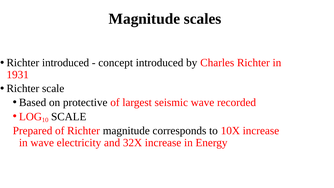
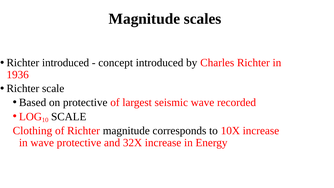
1931: 1931 -> 1936
Prepared: Prepared -> Clothing
wave electricity: electricity -> protective
